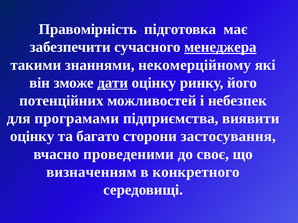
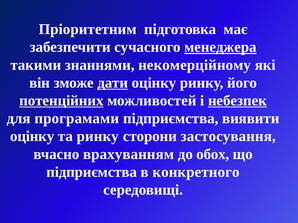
Правомірність: Правомірність -> Пріоритетним
потенційних underline: none -> present
небезпек underline: none -> present
та багато: багато -> ринку
проведеними: проведеними -> врахуванням
своє: своє -> обох
визначенням at (92, 172): визначенням -> підприємства
